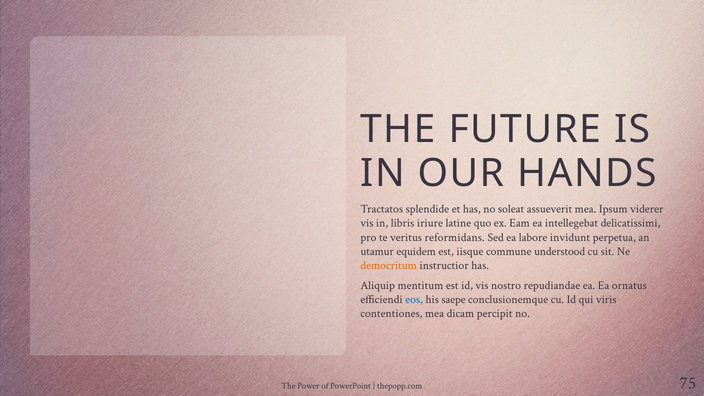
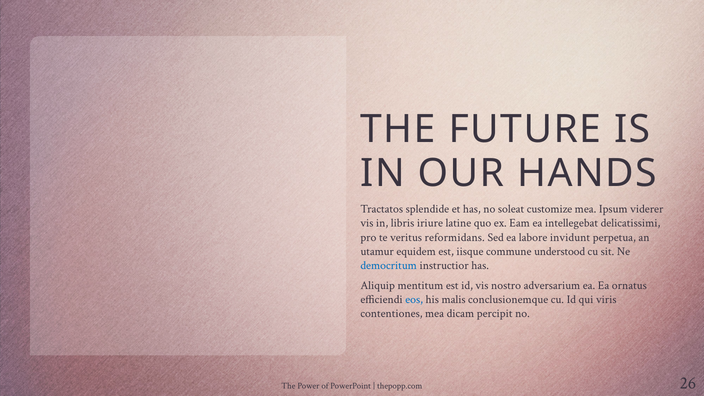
assueverit: assueverit -> customize
democritum colour: orange -> blue
repudiandae: repudiandae -> adversarium
saepe: saepe -> malis
75: 75 -> 26
